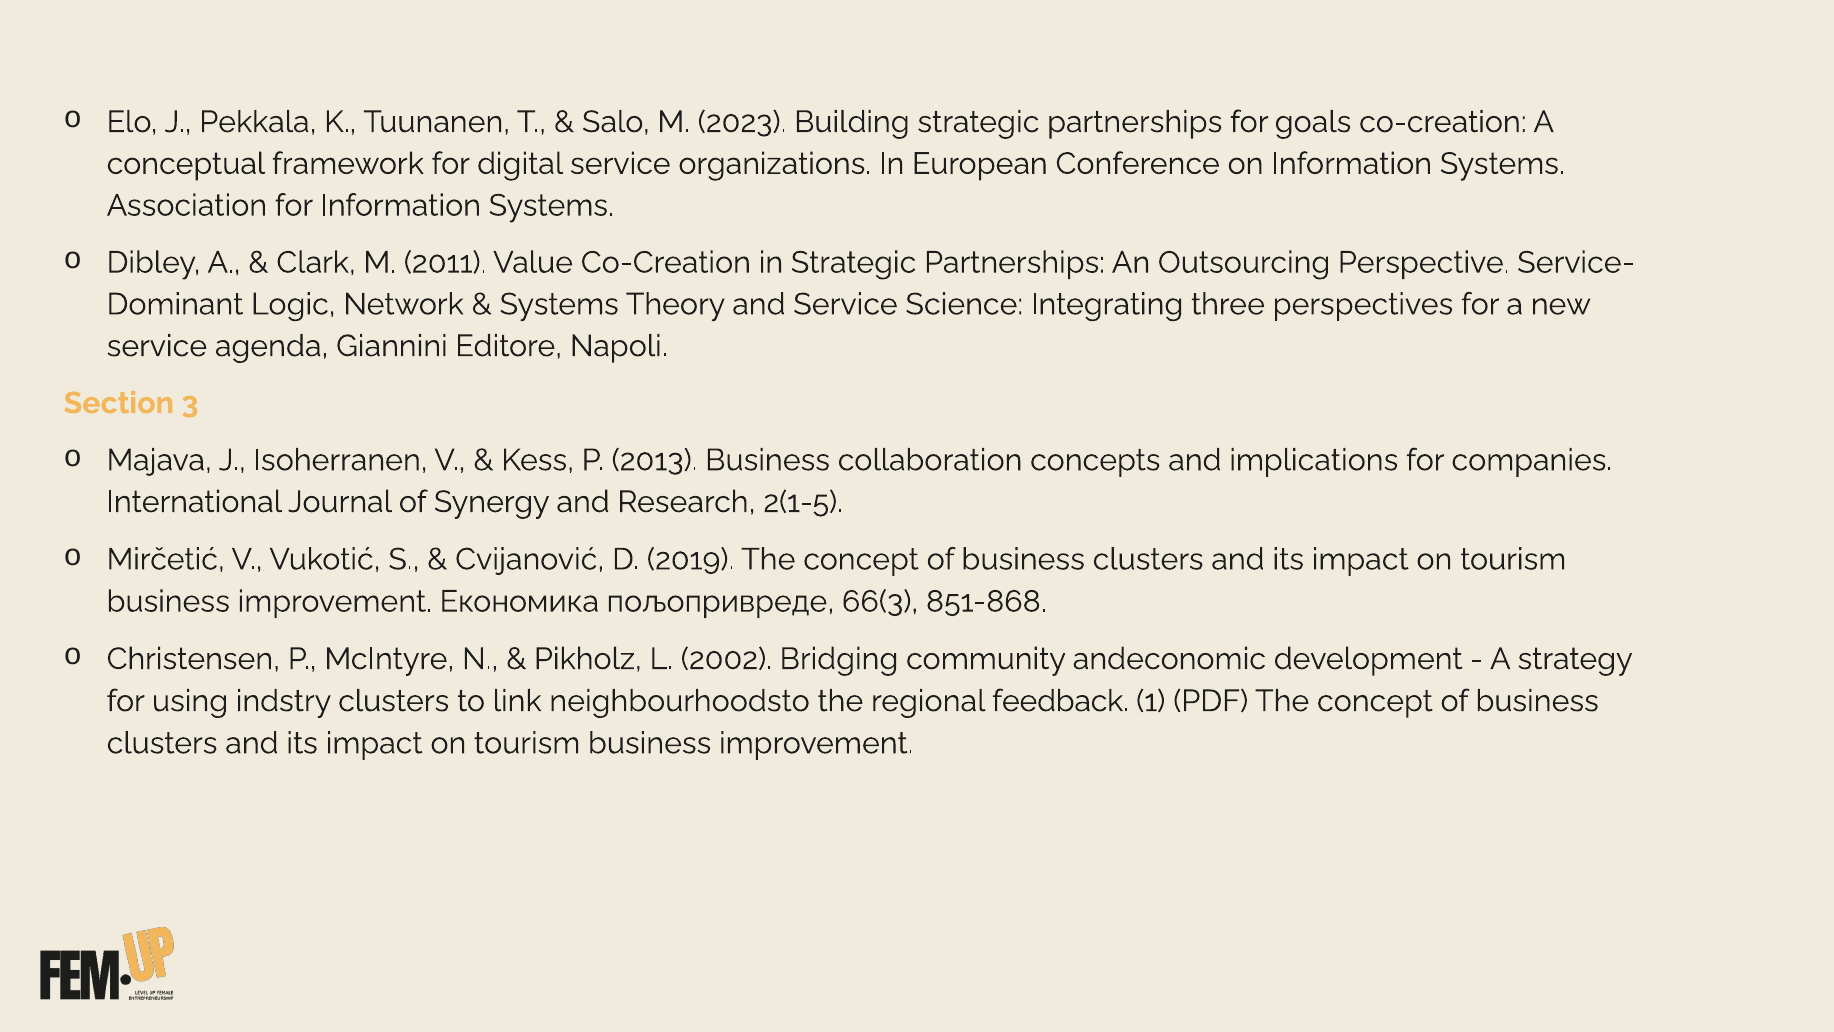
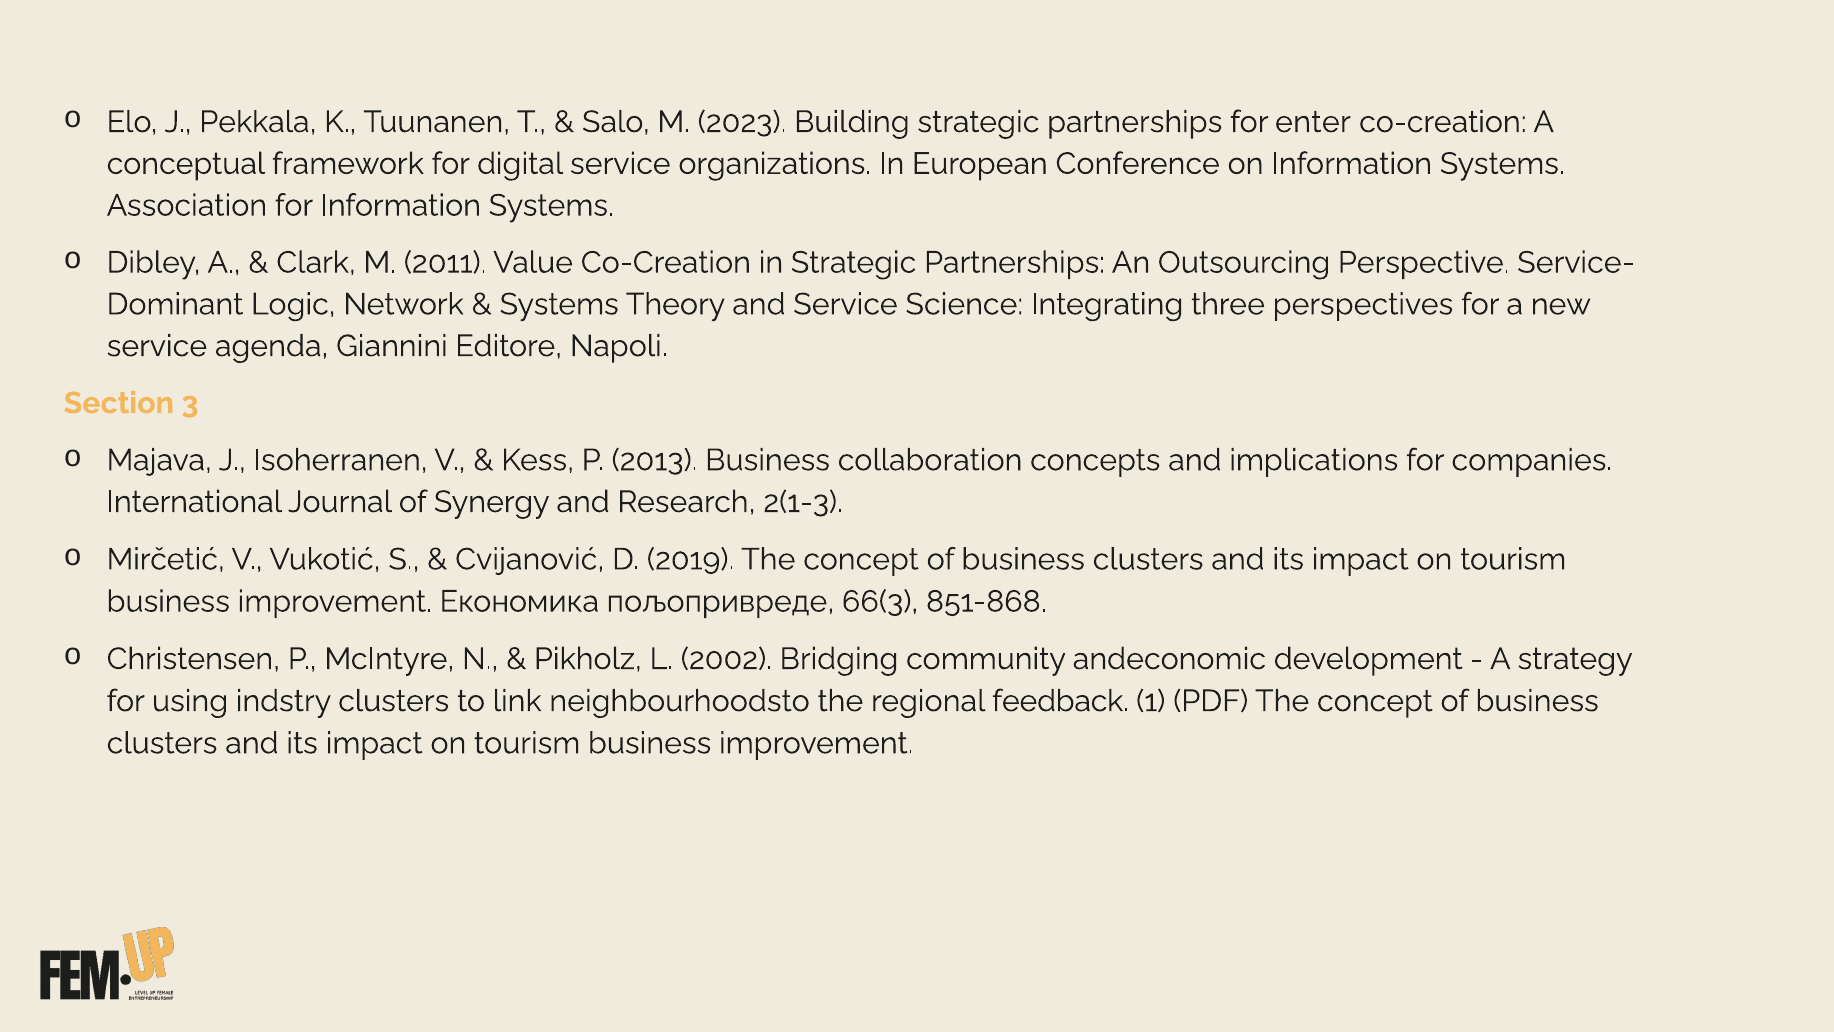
goals: goals -> enter
2(1-5: 2(1-5 -> 2(1-3
